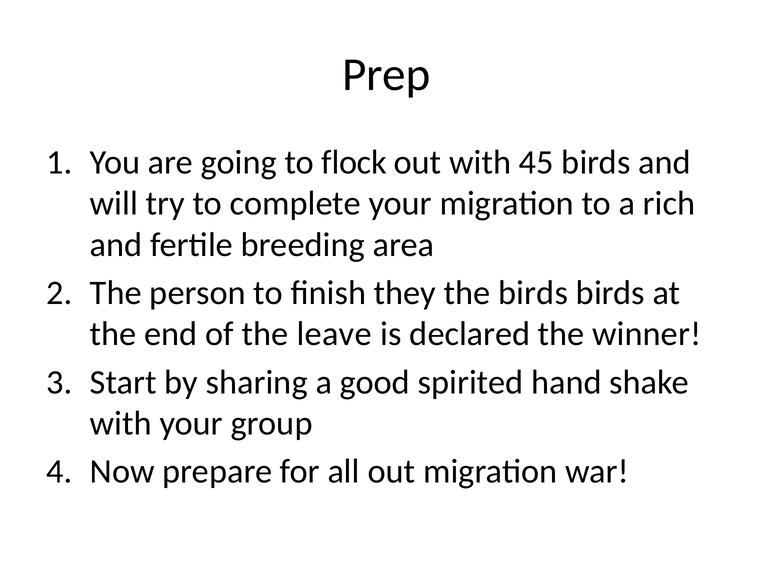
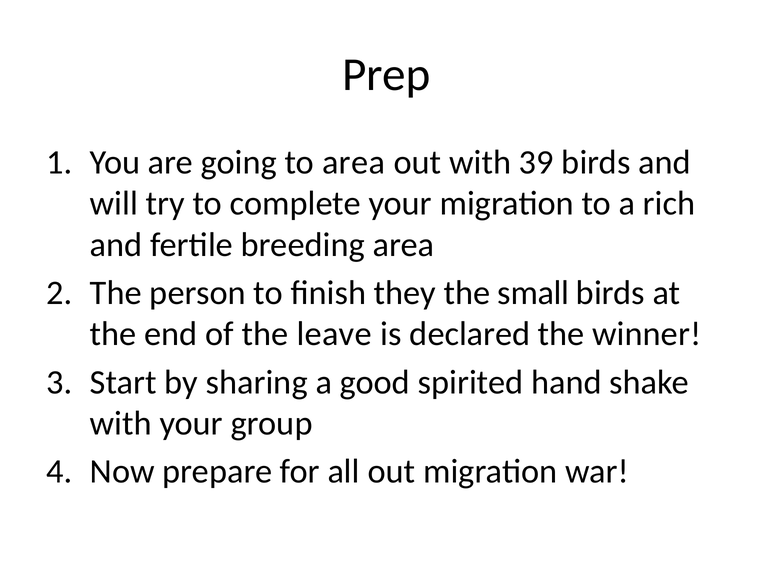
to flock: flock -> area
45: 45 -> 39
the birds: birds -> small
